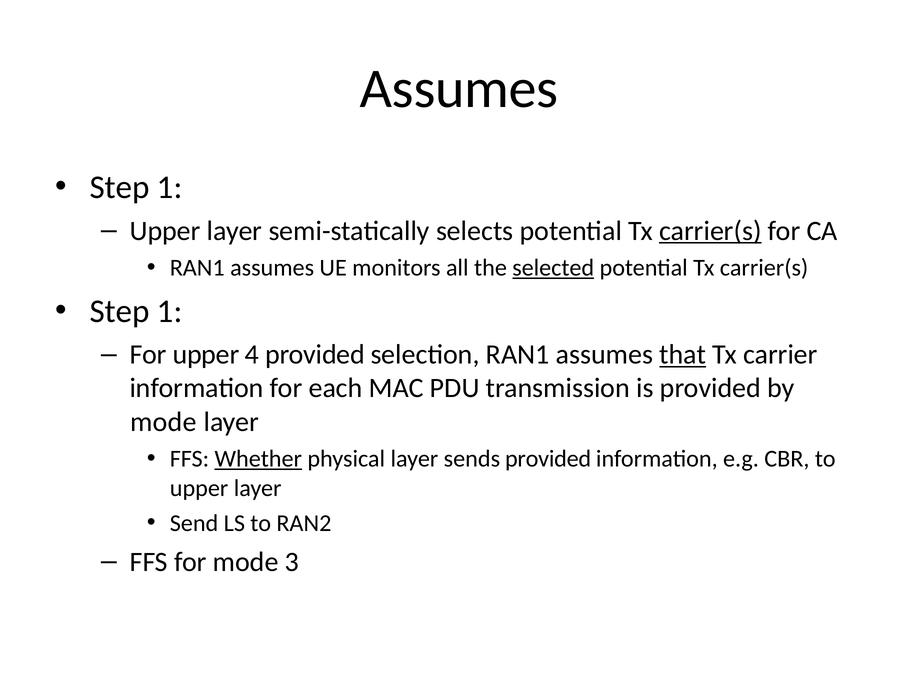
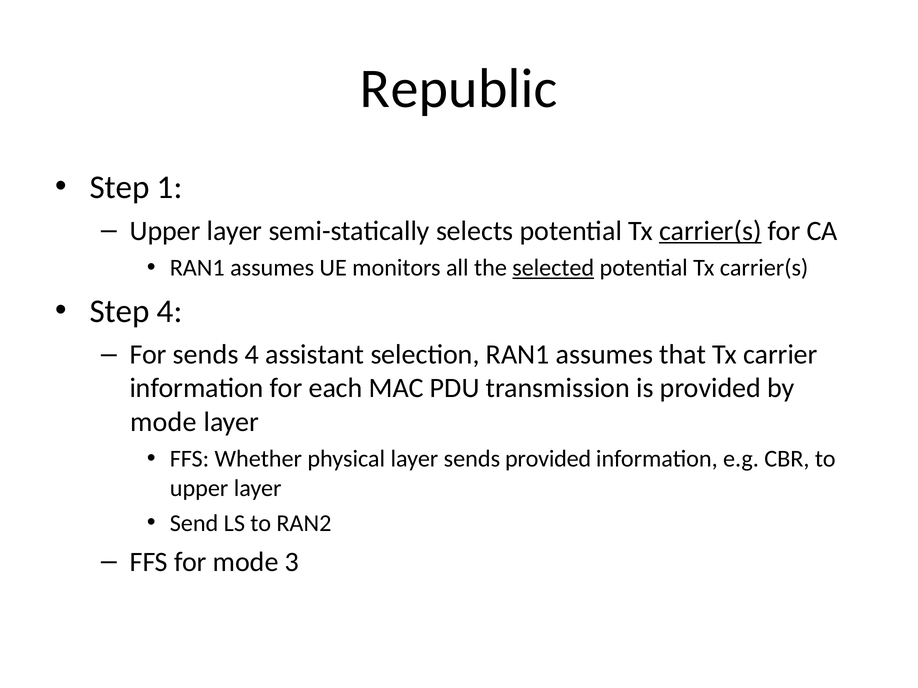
Assumes at (459, 89): Assumes -> Republic
1 at (170, 311): 1 -> 4
For upper: upper -> sends
4 provided: provided -> assistant
that underline: present -> none
Whether underline: present -> none
